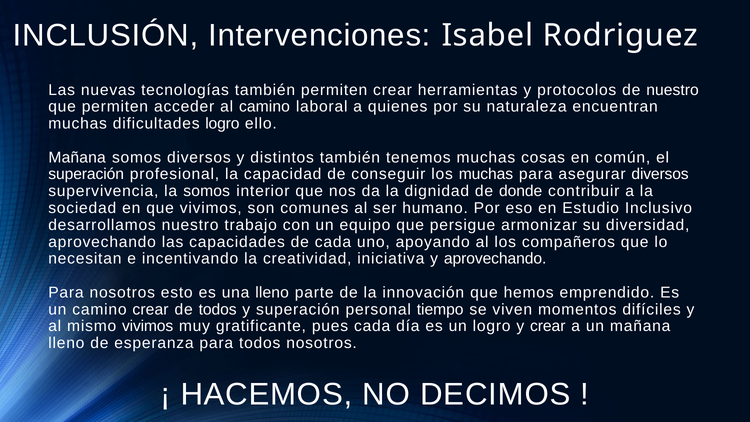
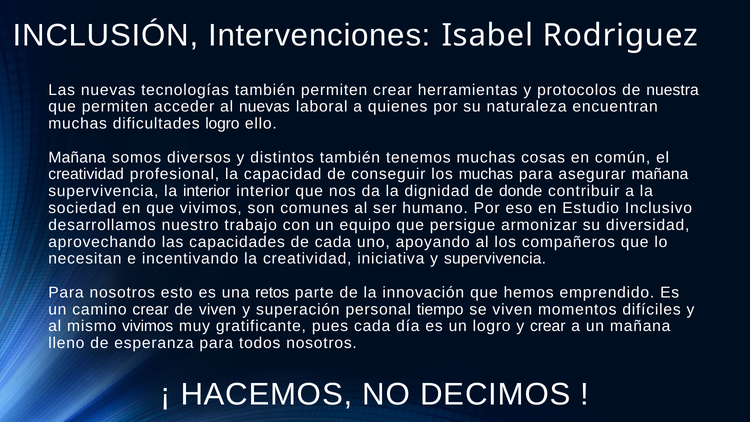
de nuestro: nuestro -> nuestra
al camino: camino -> nuevas
superación at (86, 174): superación -> creatividad
asegurar diversos: diversos -> mañana
la somos: somos -> interior
y aprovechando: aprovechando -> supervivencia
una lleno: lleno -> retos
de todos: todos -> viven
